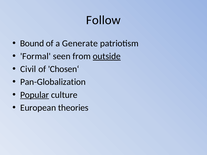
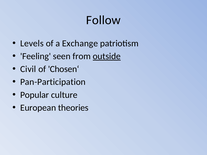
Bound: Bound -> Levels
Generate: Generate -> Exchange
Formal: Formal -> Feeling
Pan-Globalization: Pan-Globalization -> Pan-Participation
Popular underline: present -> none
